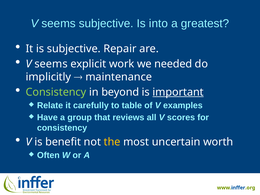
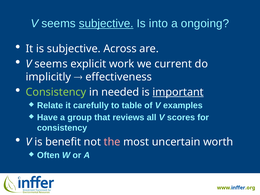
subjective at (106, 24) underline: none -> present
greatest: greatest -> ongoing
Repair: Repair -> Across
needed: needed -> current
maintenance: maintenance -> effectiveness
beyond: beyond -> needed
the colour: yellow -> pink
